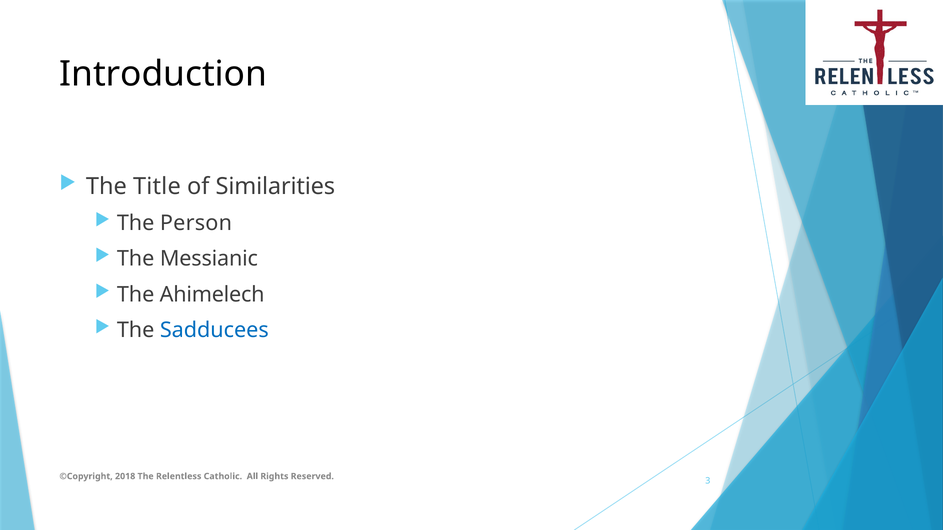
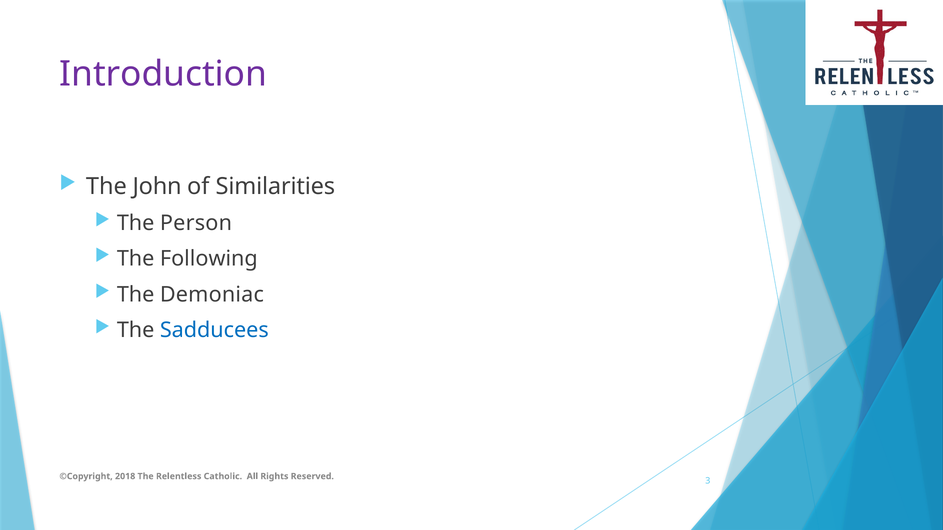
Introduction colour: black -> purple
Title: Title -> John
Messianic: Messianic -> Following
Ahimelech: Ahimelech -> Demoniac
